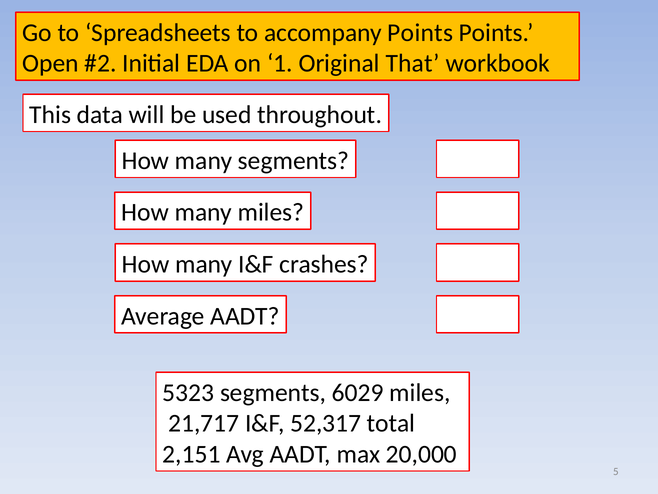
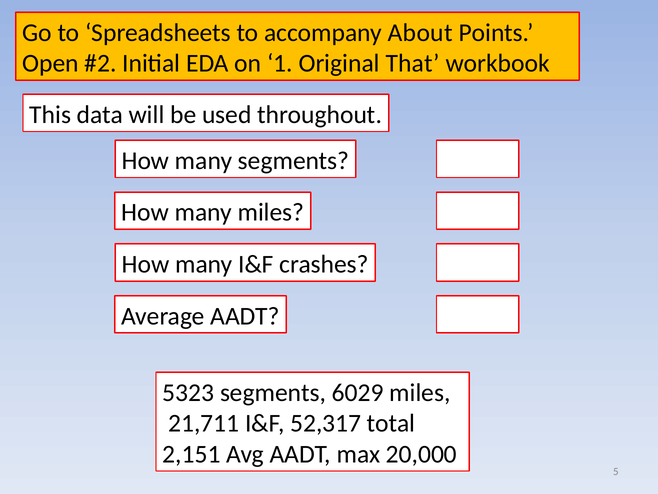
accompany Points: Points -> About
21,717: 21,717 -> 21,711
